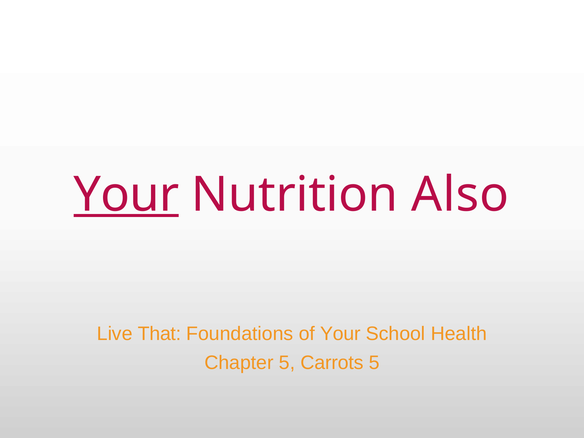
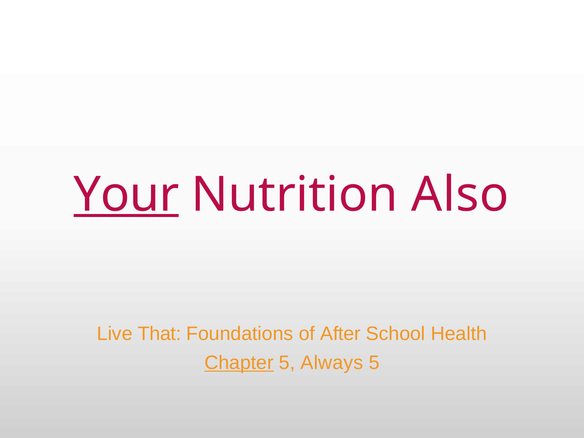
of Your: Your -> After
Chapter underline: none -> present
Carrots: Carrots -> Always
